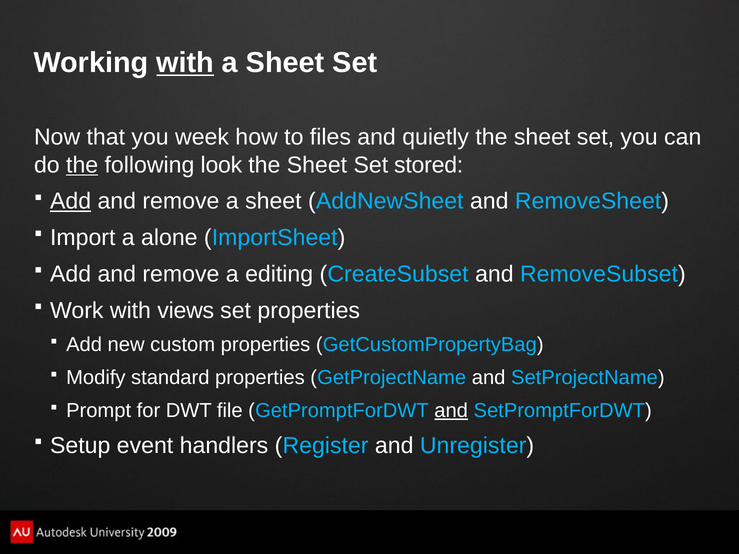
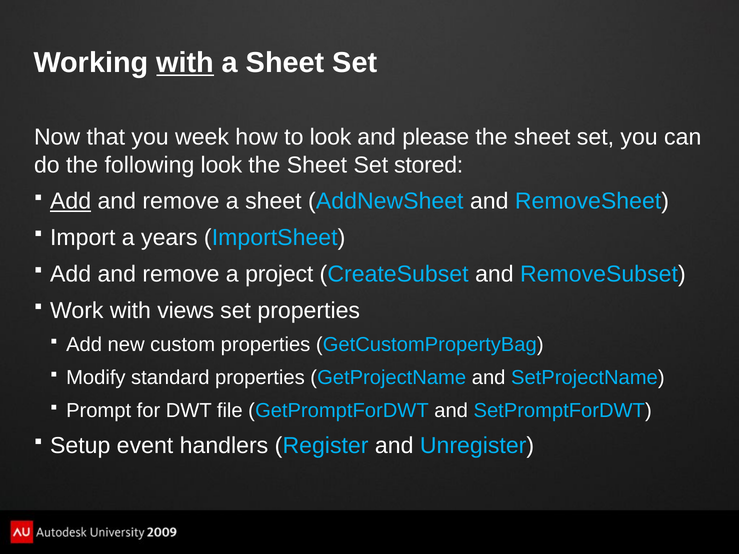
to files: files -> look
quietly: quietly -> please
the at (82, 165) underline: present -> none
alone: alone -> years
editing: editing -> project
and at (451, 411) underline: present -> none
